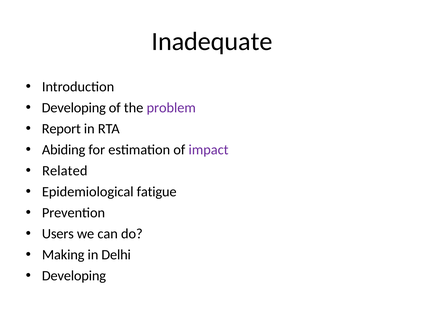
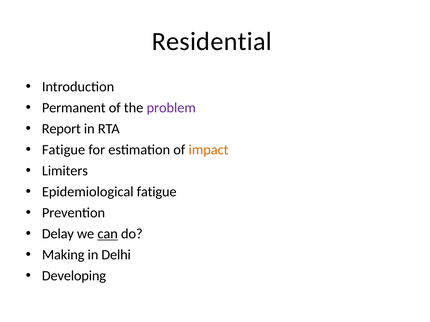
Inadequate: Inadequate -> Residential
Developing at (74, 108): Developing -> Permanent
Abiding at (64, 150): Abiding -> Fatigue
impact colour: purple -> orange
Related: Related -> Limiters
Users: Users -> Delay
can underline: none -> present
